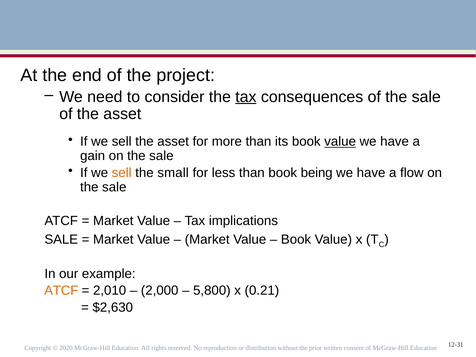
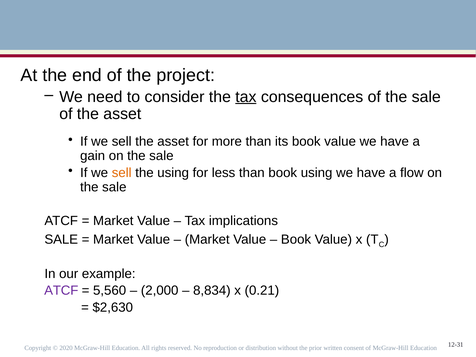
value at (340, 142) underline: present -> none
the small: small -> using
book being: being -> using
ATCF at (61, 291) colour: orange -> purple
2,010: 2,010 -> 5,560
5,800: 5,800 -> 8,834
